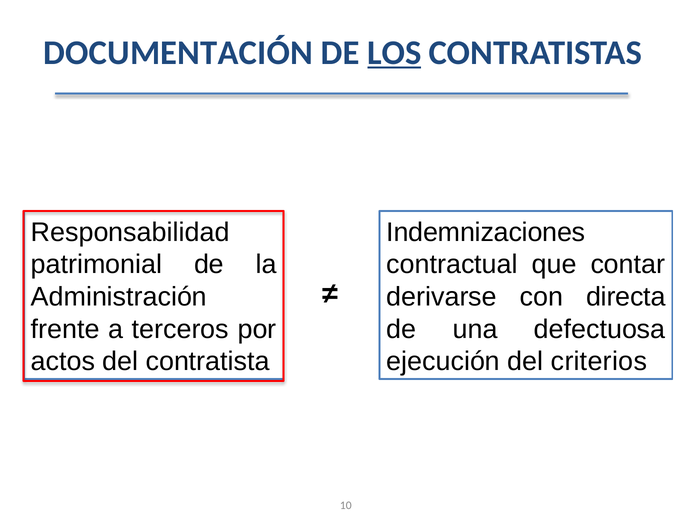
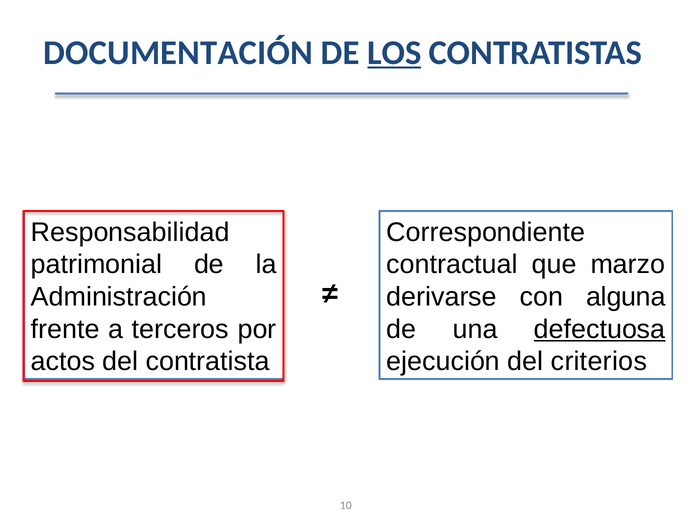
Indemnizaciones: Indemnizaciones -> Correspondiente
contar: contar -> marzo
directa: directa -> alguna
defectuosa underline: none -> present
